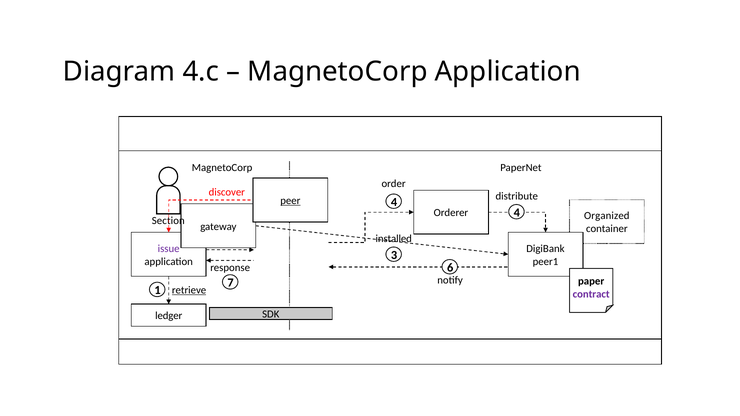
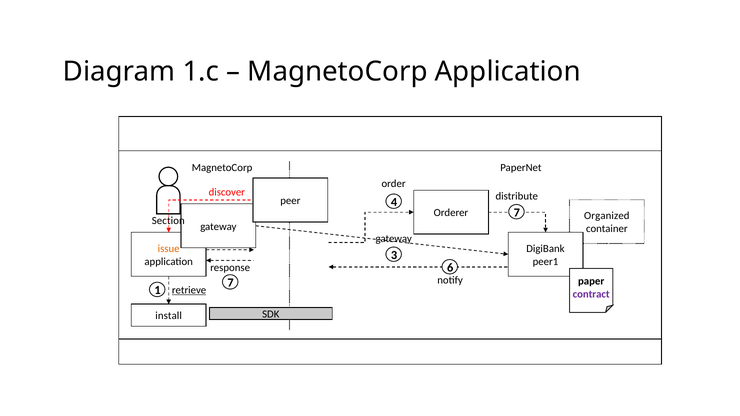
4.c: 4.c -> 1.c
peer underline: present -> none
Orderer 4: 4 -> 7
installed at (394, 239): installed -> gateway
issue colour: purple -> orange
ledger: ledger -> install
